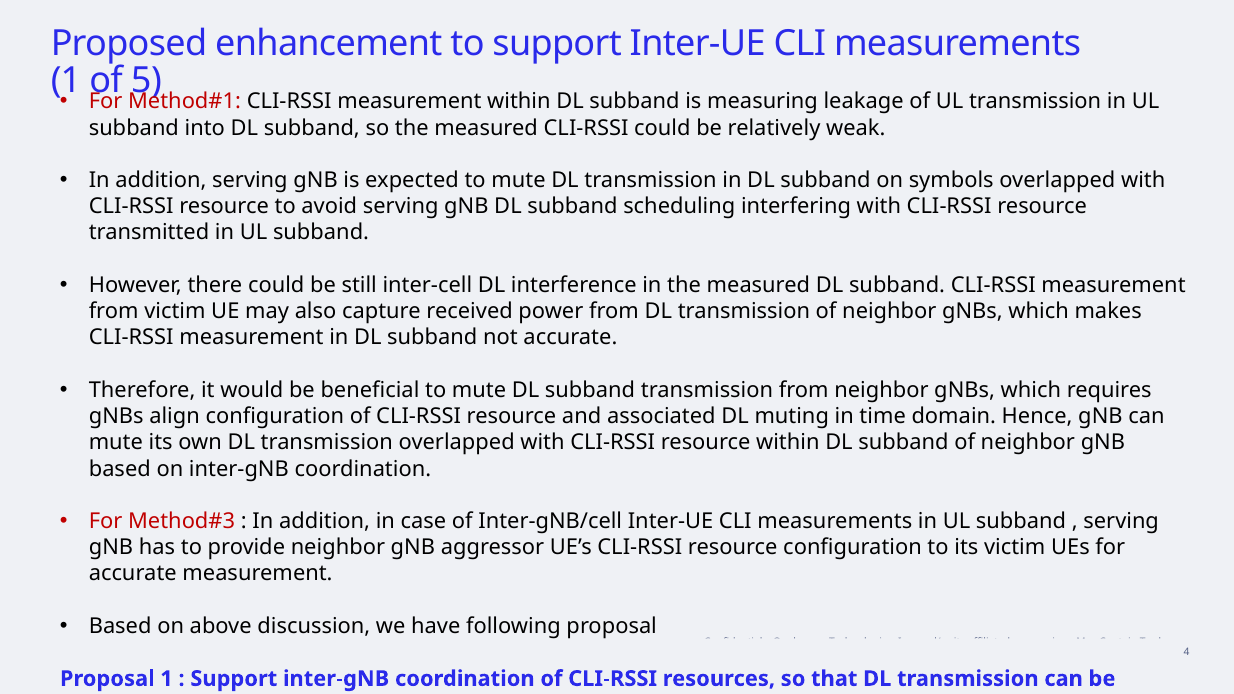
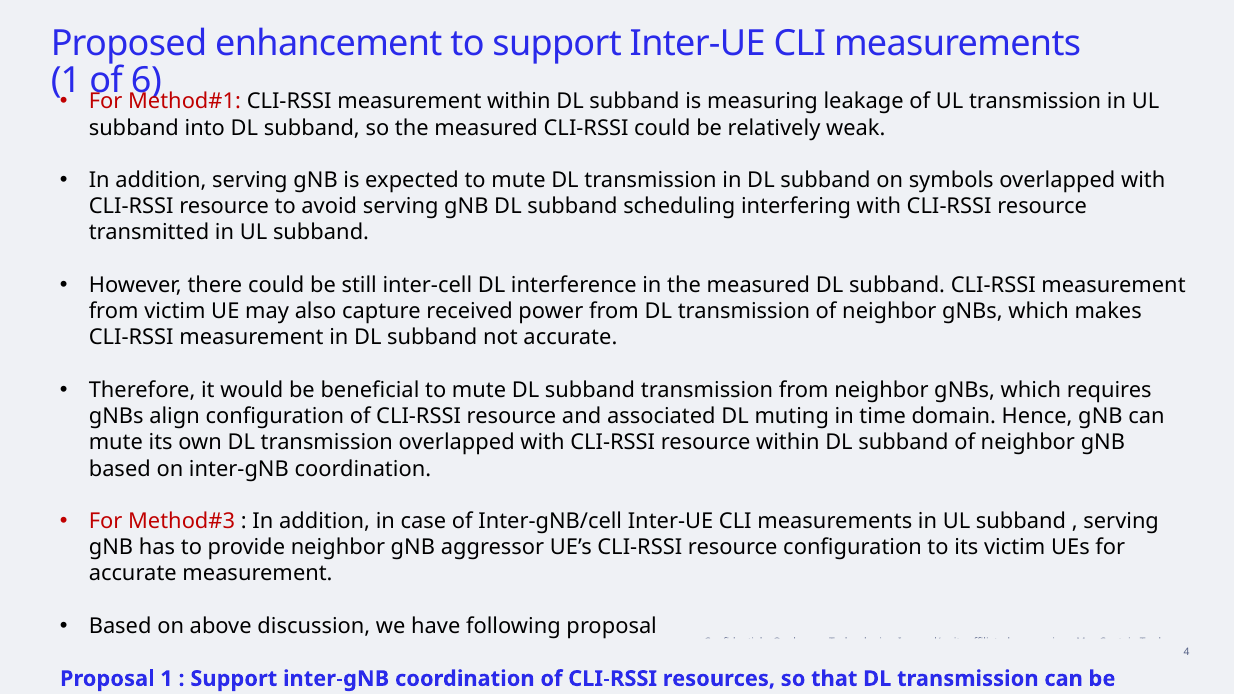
5: 5 -> 6
